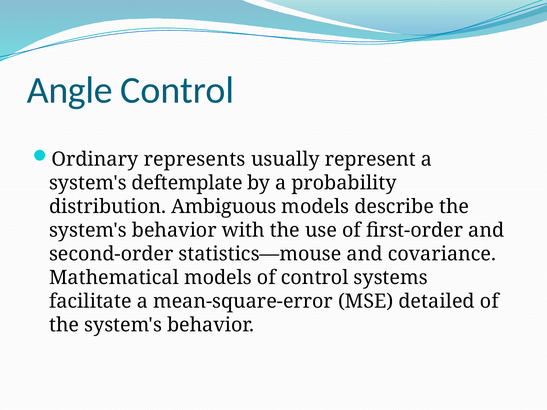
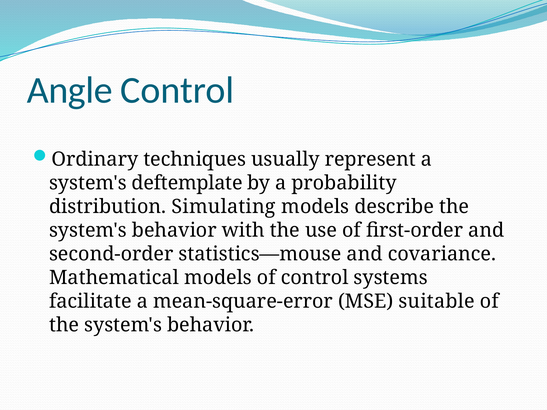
represents: represents -> techniques
Ambiguous: Ambiguous -> Simulating
detailed: detailed -> suitable
